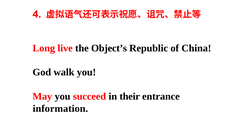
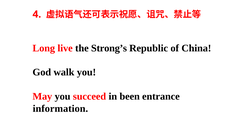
Object’s: Object’s -> Strong’s
their: their -> been
